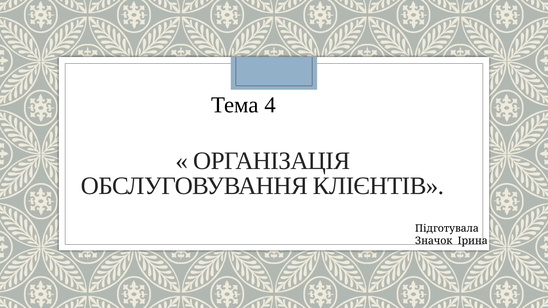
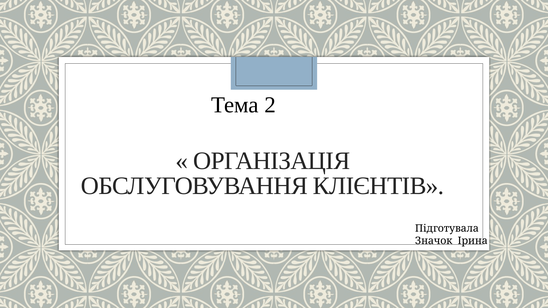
4: 4 -> 2
